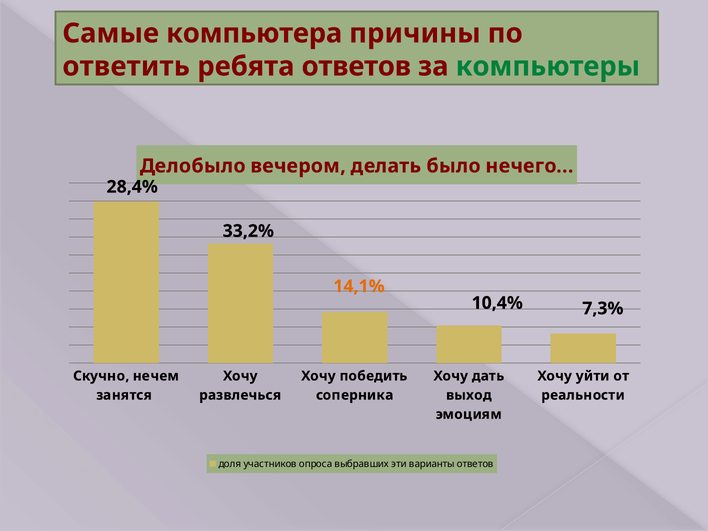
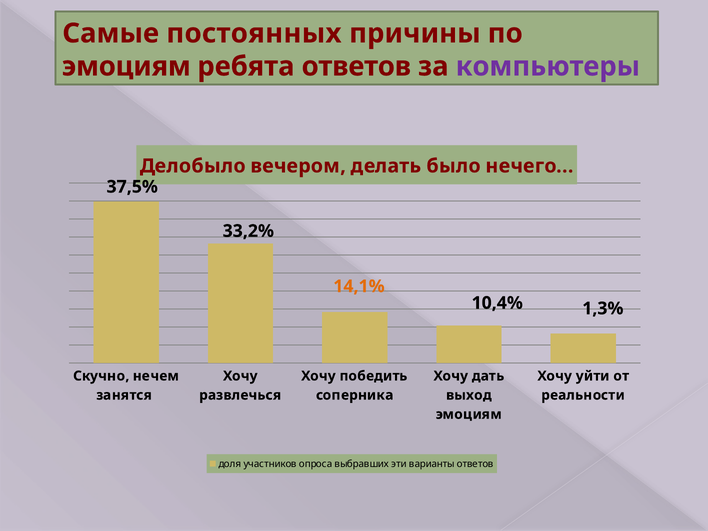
компьютера: компьютера -> постоянных
ответить at (126, 66): ответить -> эмоциям
компьютеры colour: green -> purple
28,4%: 28,4% -> 37,5%
7,3%: 7,3% -> 1,3%
